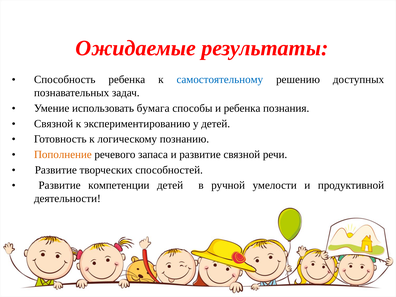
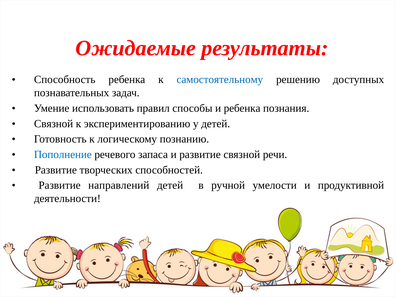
бумага: бумага -> правил
Пополнение colour: orange -> blue
компетенции: компетенции -> направлений
